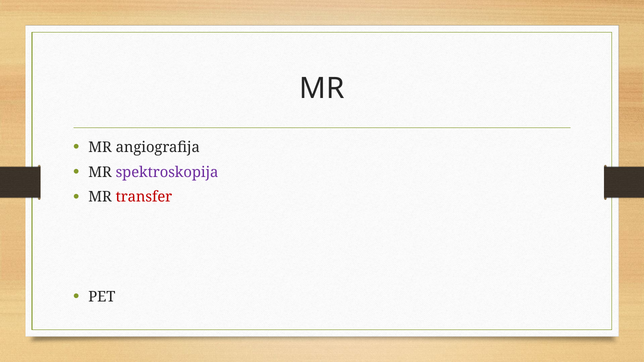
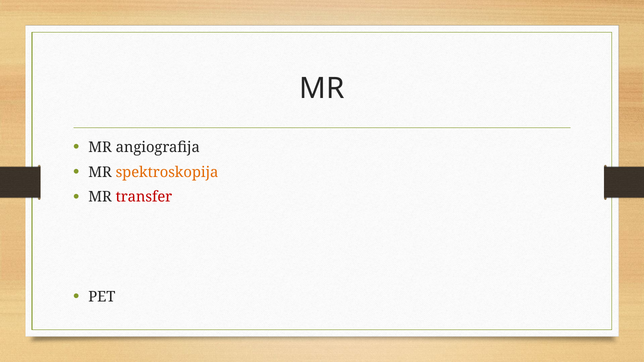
spektroskopija colour: purple -> orange
